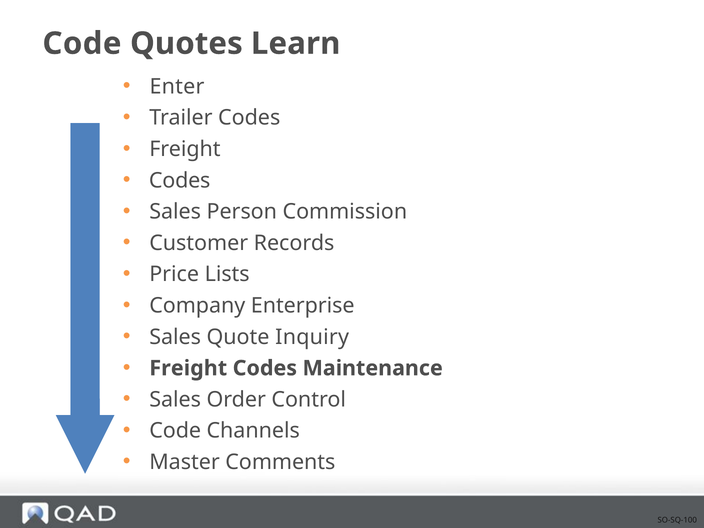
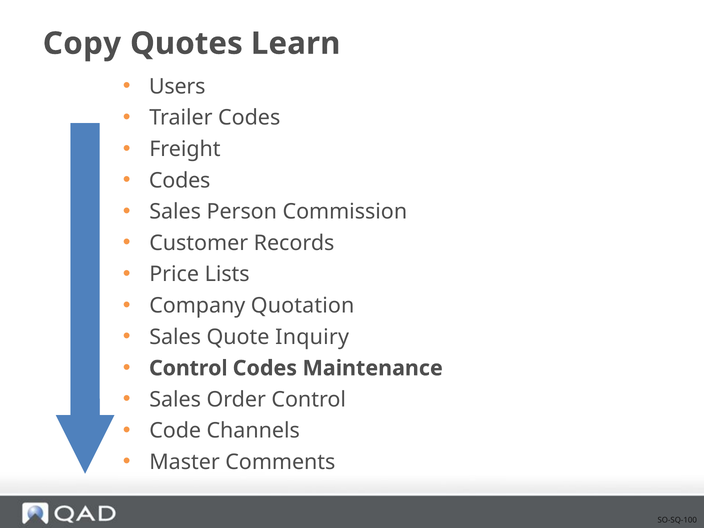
Code at (82, 44): Code -> Copy
Enter: Enter -> Users
Enterprise: Enterprise -> Quotation
Freight at (188, 368): Freight -> Control
